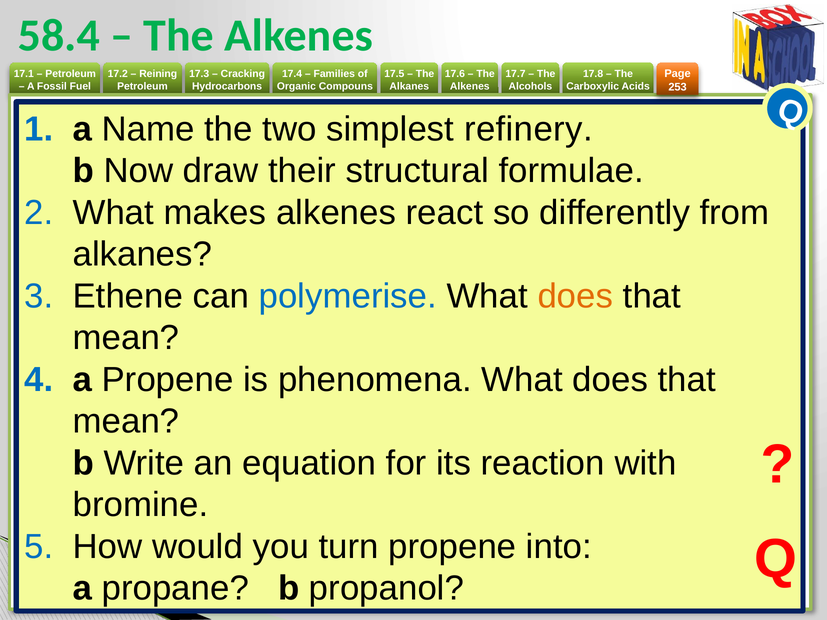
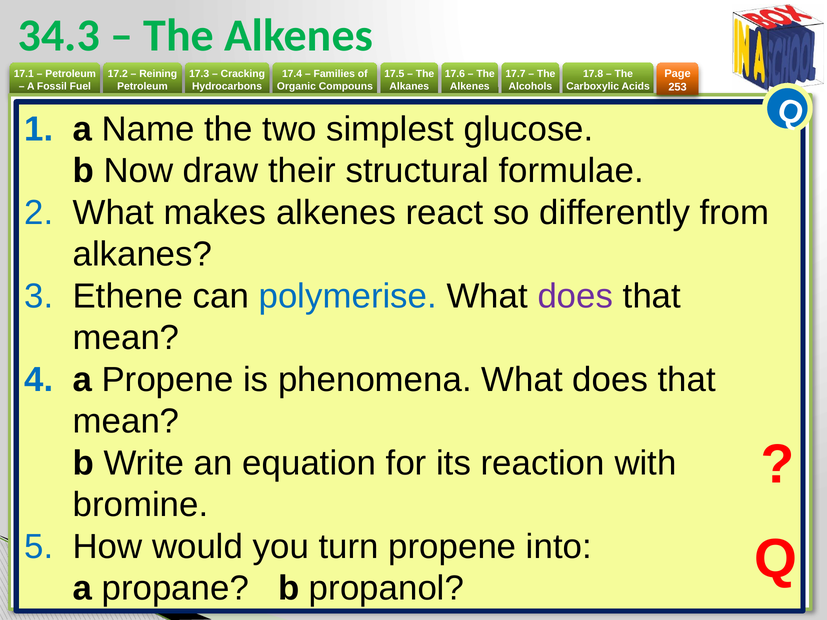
58.4: 58.4 -> 34.3
refinery: refinery -> glucose
does at (575, 296) colour: orange -> purple
